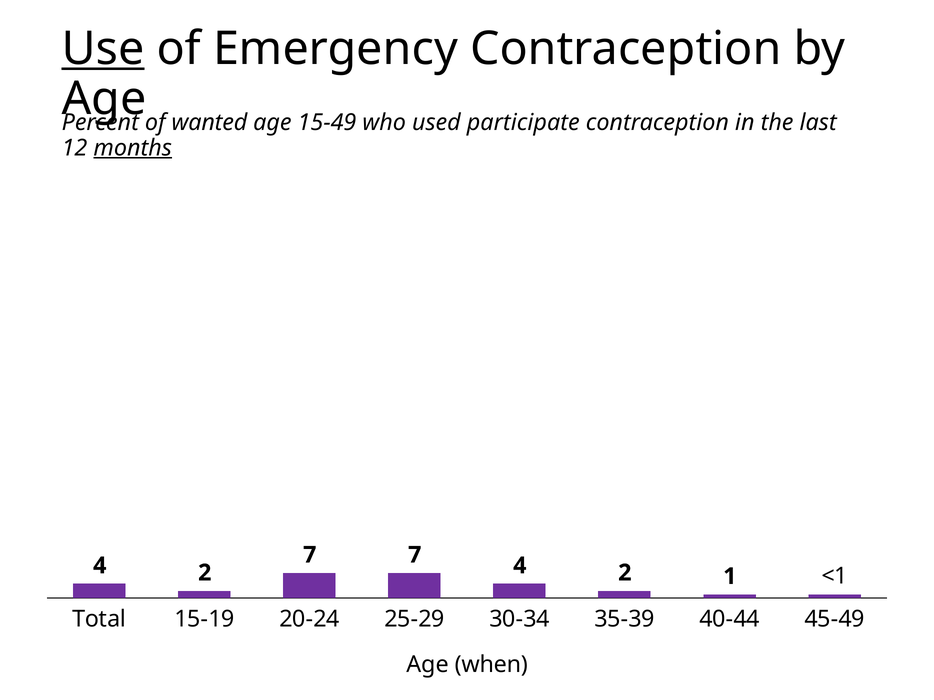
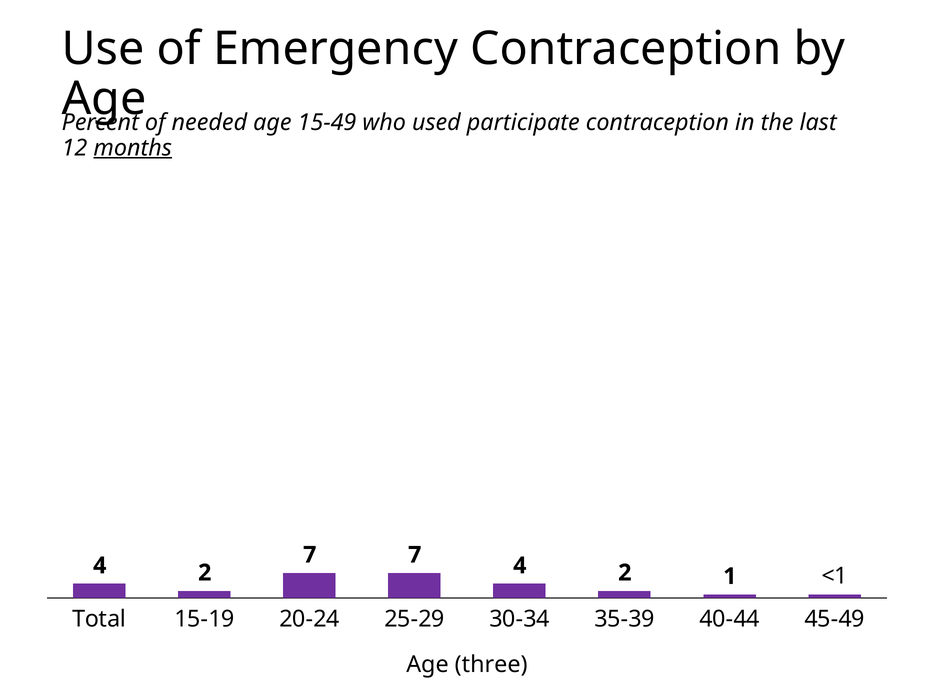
Use underline: present -> none
wanted: wanted -> needed
when: when -> three
